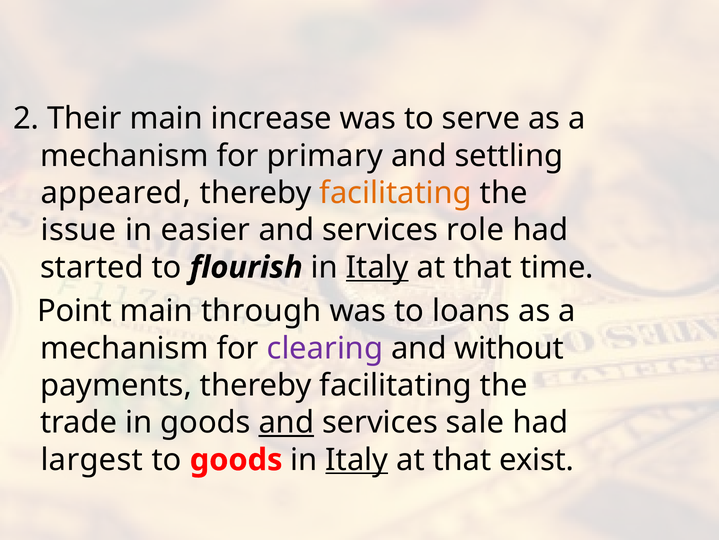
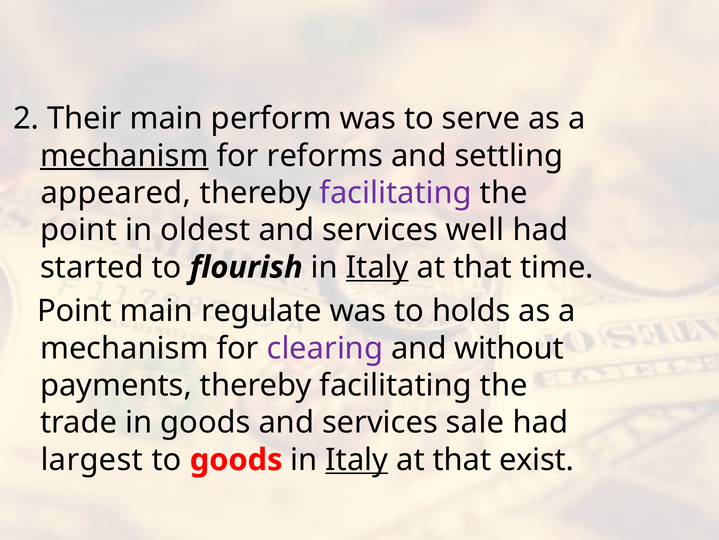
increase: increase -> perform
mechanism at (124, 156) underline: none -> present
primary: primary -> reforms
facilitating at (396, 193) colour: orange -> purple
issue at (79, 230): issue -> point
easier: easier -> oldest
role: role -> well
through: through -> regulate
loans: loans -> holds
and at (286, 422) underline: present -> none
